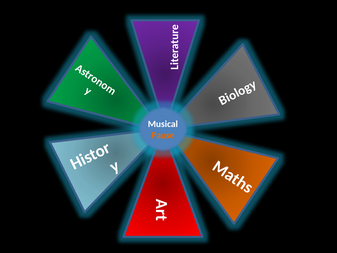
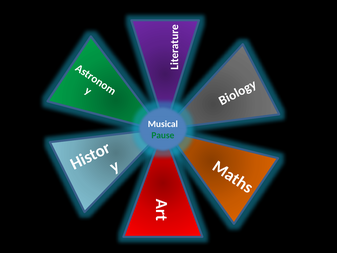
Pause colour: orange -> green
